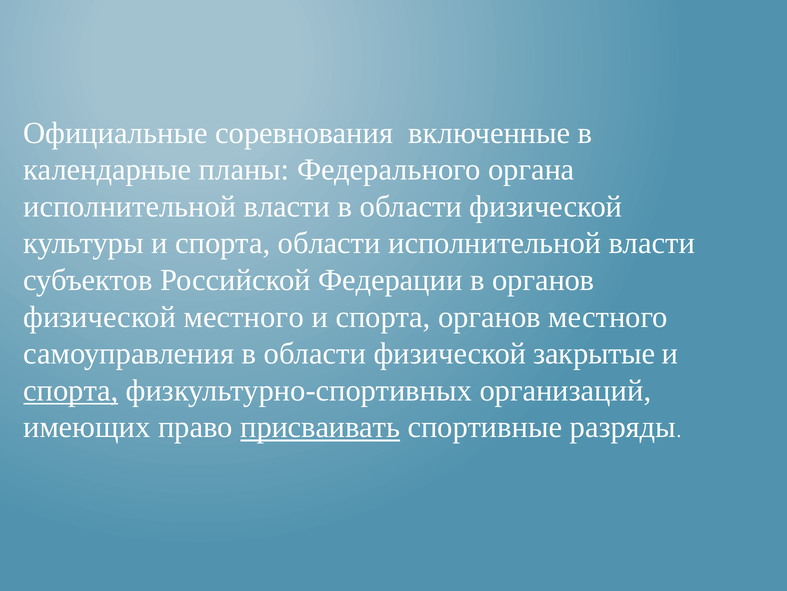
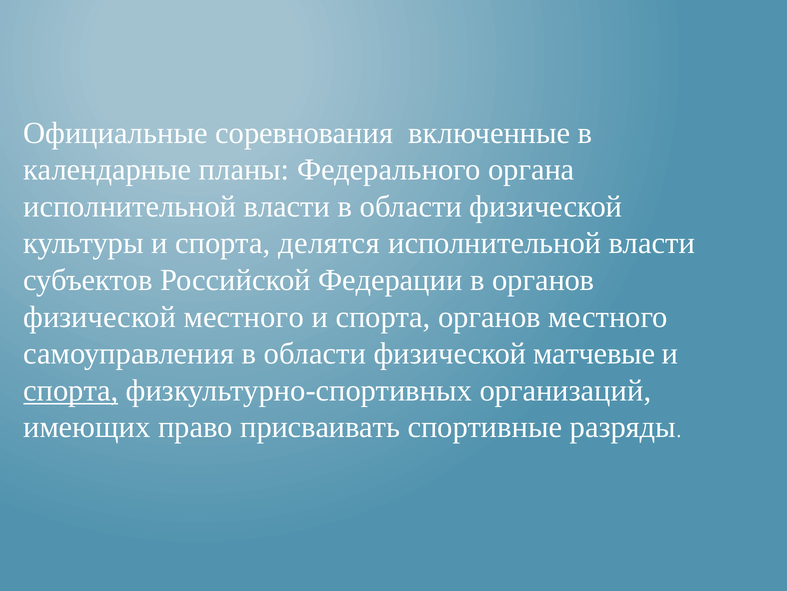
спорта области: области -> делятся
закрытые: закрытые -> матчевые
присваивать underline: present -> none
